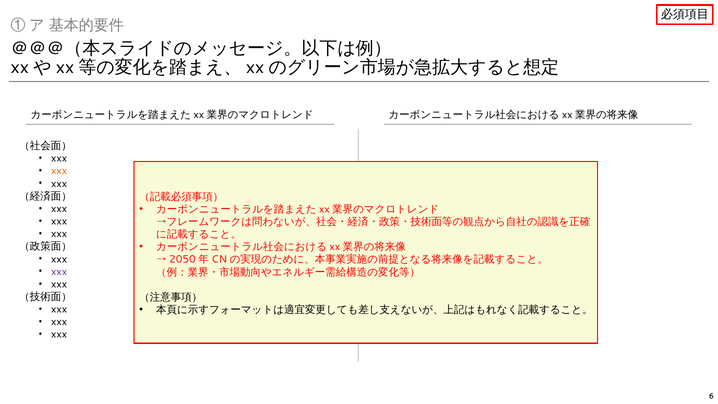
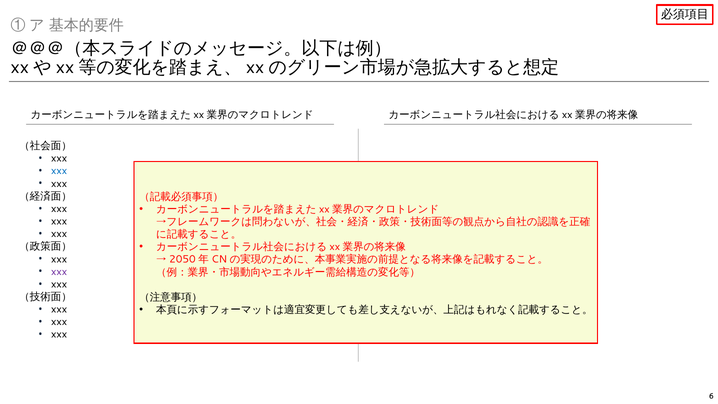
xxx at (59, 171) colour: orange -> blue
